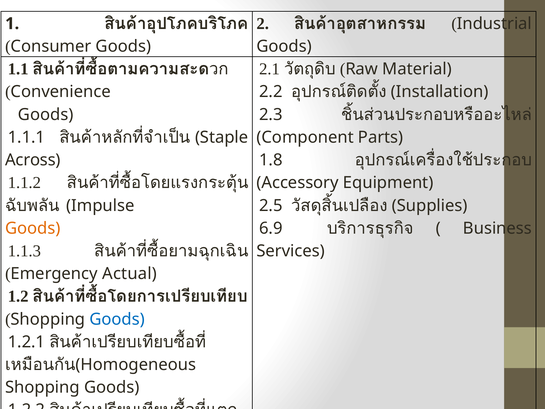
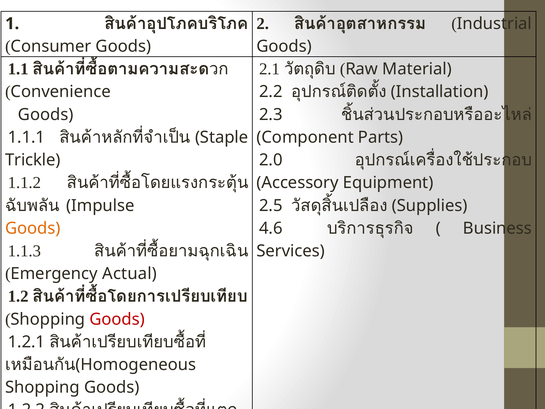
Across: Across -> Trickle
1.8: 1.8 -> 2.0
6.9: 6.9 -> 4.6
Goods at (117, 319) colour: blue -> red
